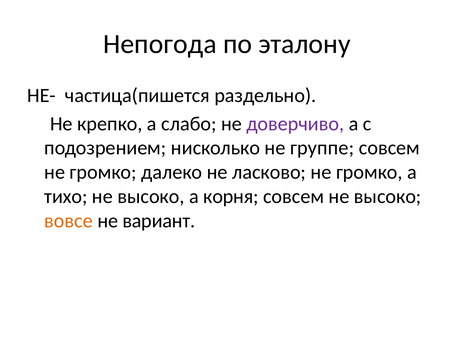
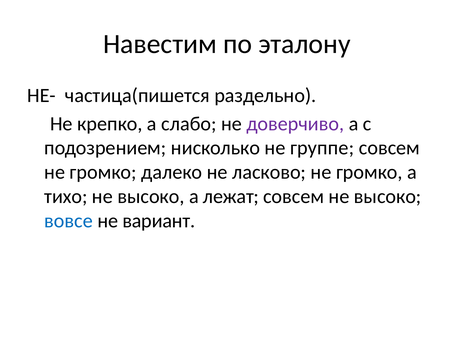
Непогода: Непогода -> Навестим
корня: корня -> лежат
вовсе colour: orange -> blue
